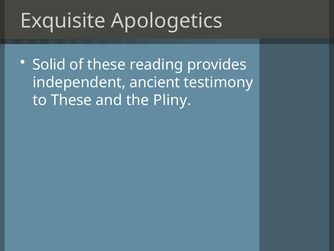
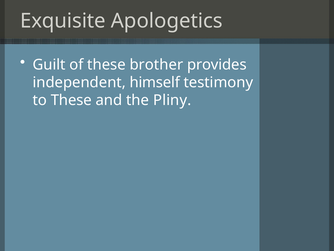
Solid: Solid -> Guilt
reading: reading -> brother
ancient: ancient -> himself
